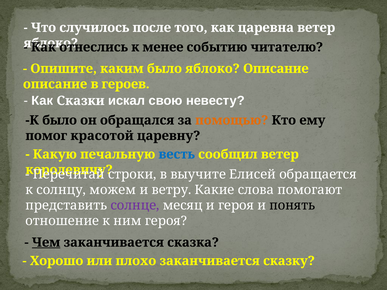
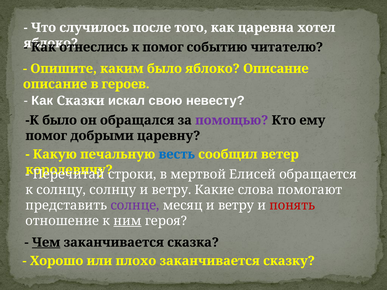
царевна ветер: ветер -> хотел
к менее: менее -> помог
помощью colour: orange -> purple
красотой: красотой -> добрыми
выучите: выучите -> мертвой
солнцу можем: можем -> солнцу
месяц и героя: героя -> ветру
понять colour: black -> red
ним underline: none -> present
